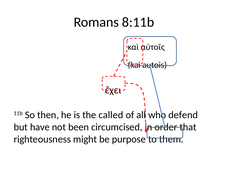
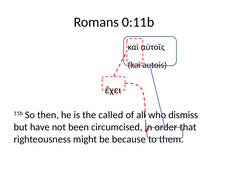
8:11b: 8:11b -> 0:11b
defend: defend -> dismiss
purpose: purpose -> because
